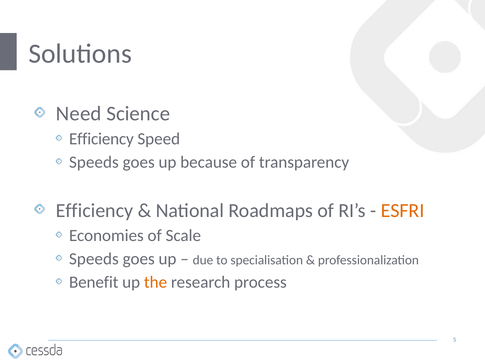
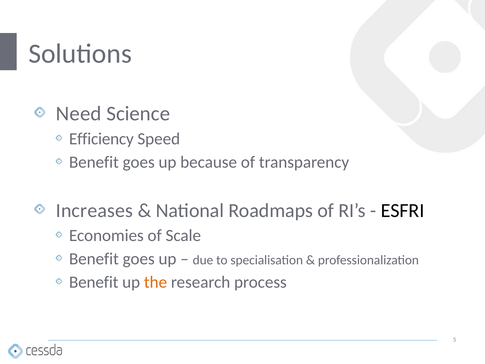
Speeds at (94, 162): Speeds -> Benefit
Efficiency at (94, 210): Efficiency -> Increases
ESFRI colour: orange -> black
Speeds at (94, 259): Speeds -> Benefit
